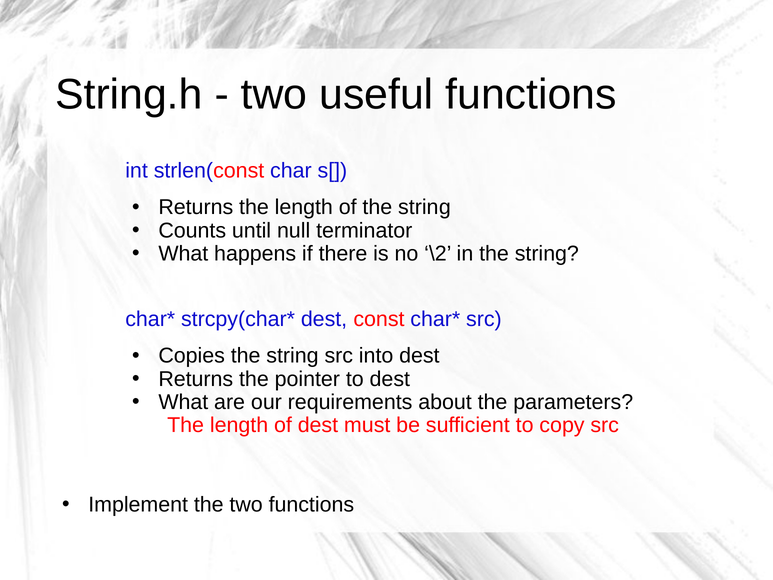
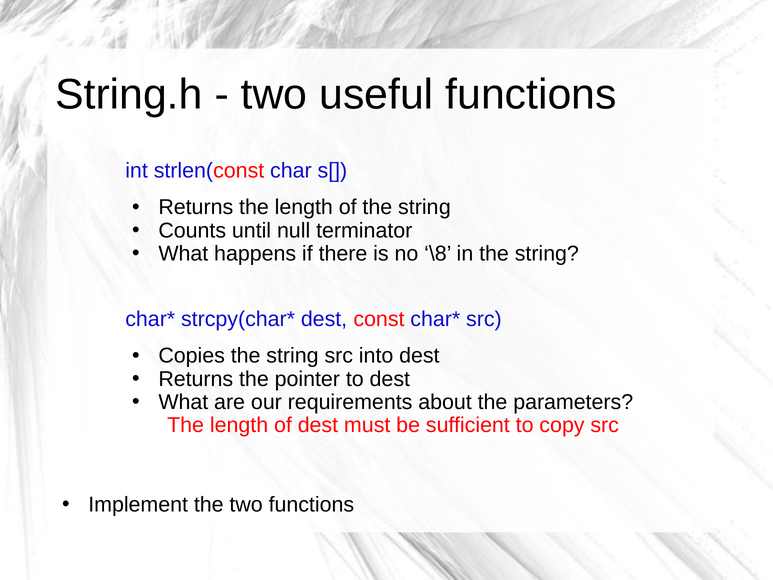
\2: \2 -> \8
